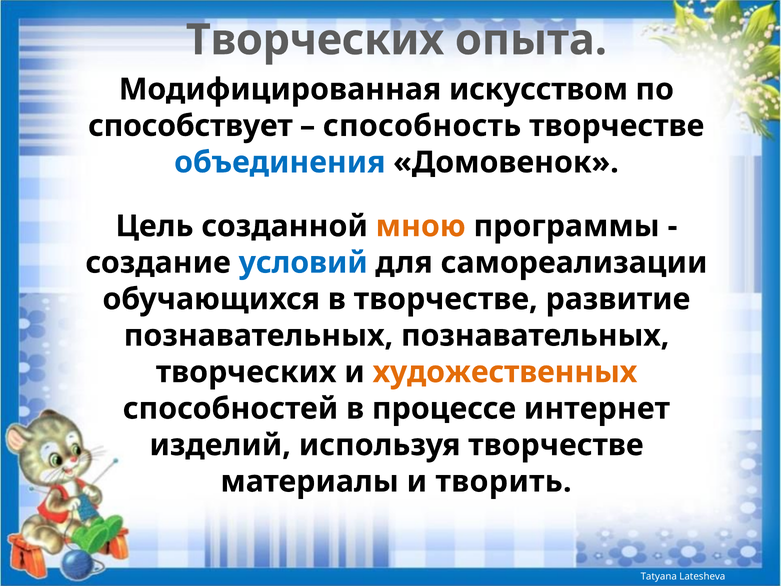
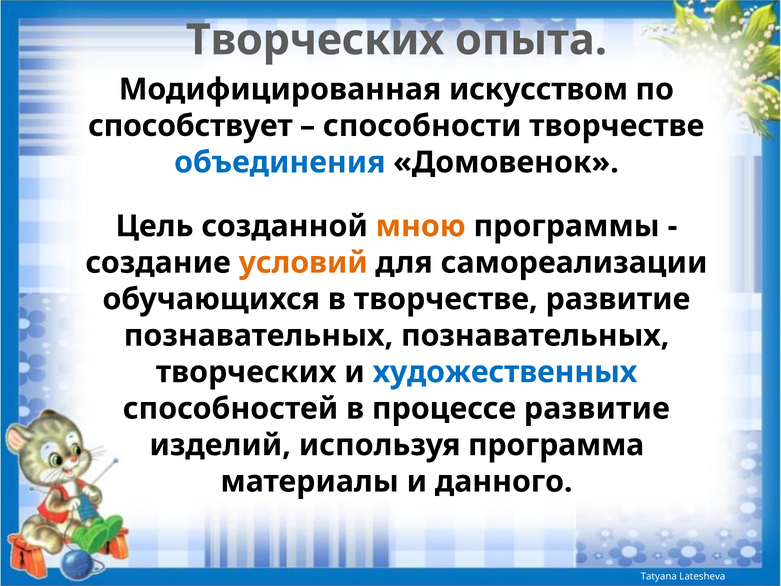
способность: способность -> способности
условий colour: blue -> orange
художественных colour: orange -> blue
процессе интернет: интернет -> развитие
используя творчестве: творчестве -> программа
творить: творить -> данного
